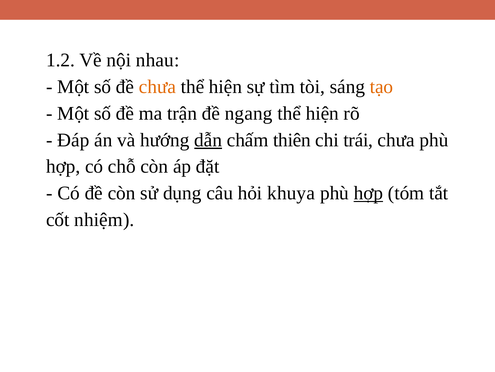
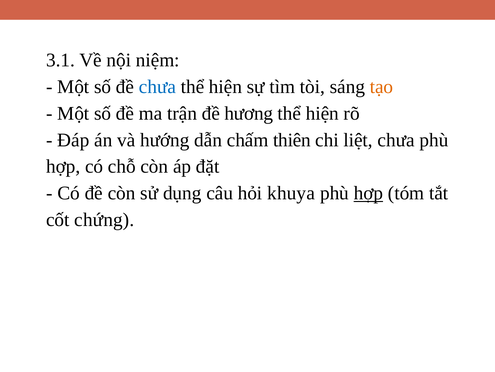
1.2: 1.2 -> 3.1
nhau: nhau -> niệm
chưa at (157, 87) colour: orange -> blue
ngang: ngang -> hương
dẫn underline: present -> none
trái: trái -> liệt
nhiệm: nhiệm -> chứng
